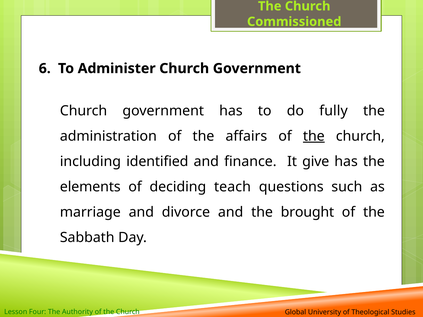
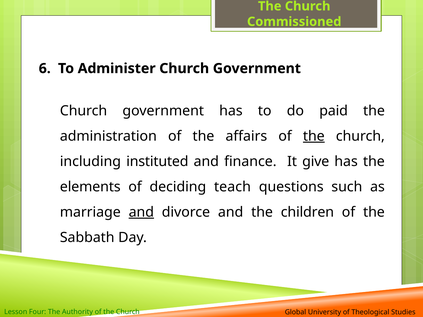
fully: fully -> paid
identified: identified -> instituted
and at (141, 212) underline: none -> present
brought: brought -> children
